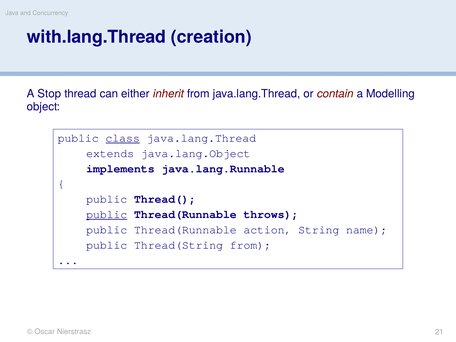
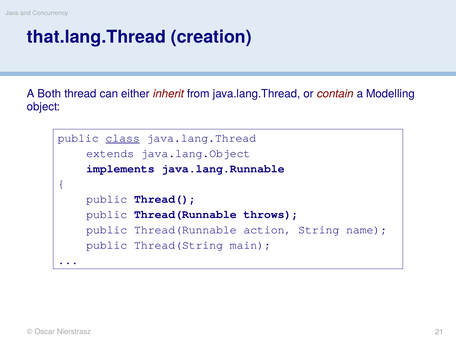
with.lang.Thread: with.lang.Thread -> that.lang.Thread
Stop: Stop -> Both
public at (107, 214) underline: present -> none
Thread(String from: from -> main
